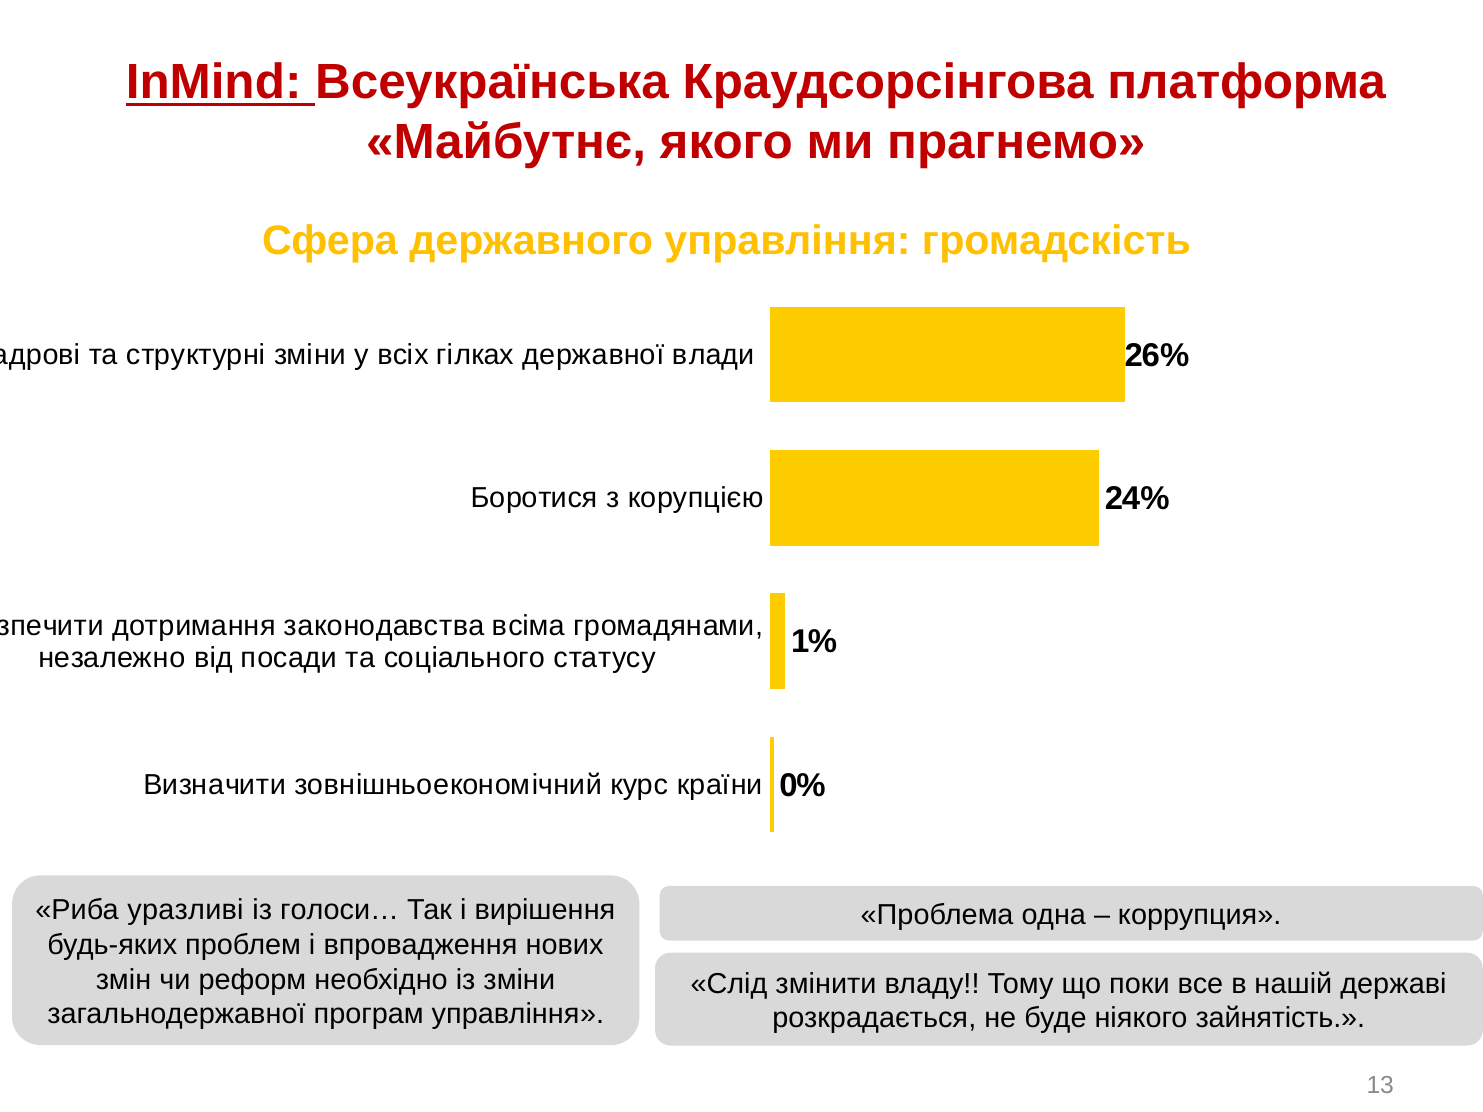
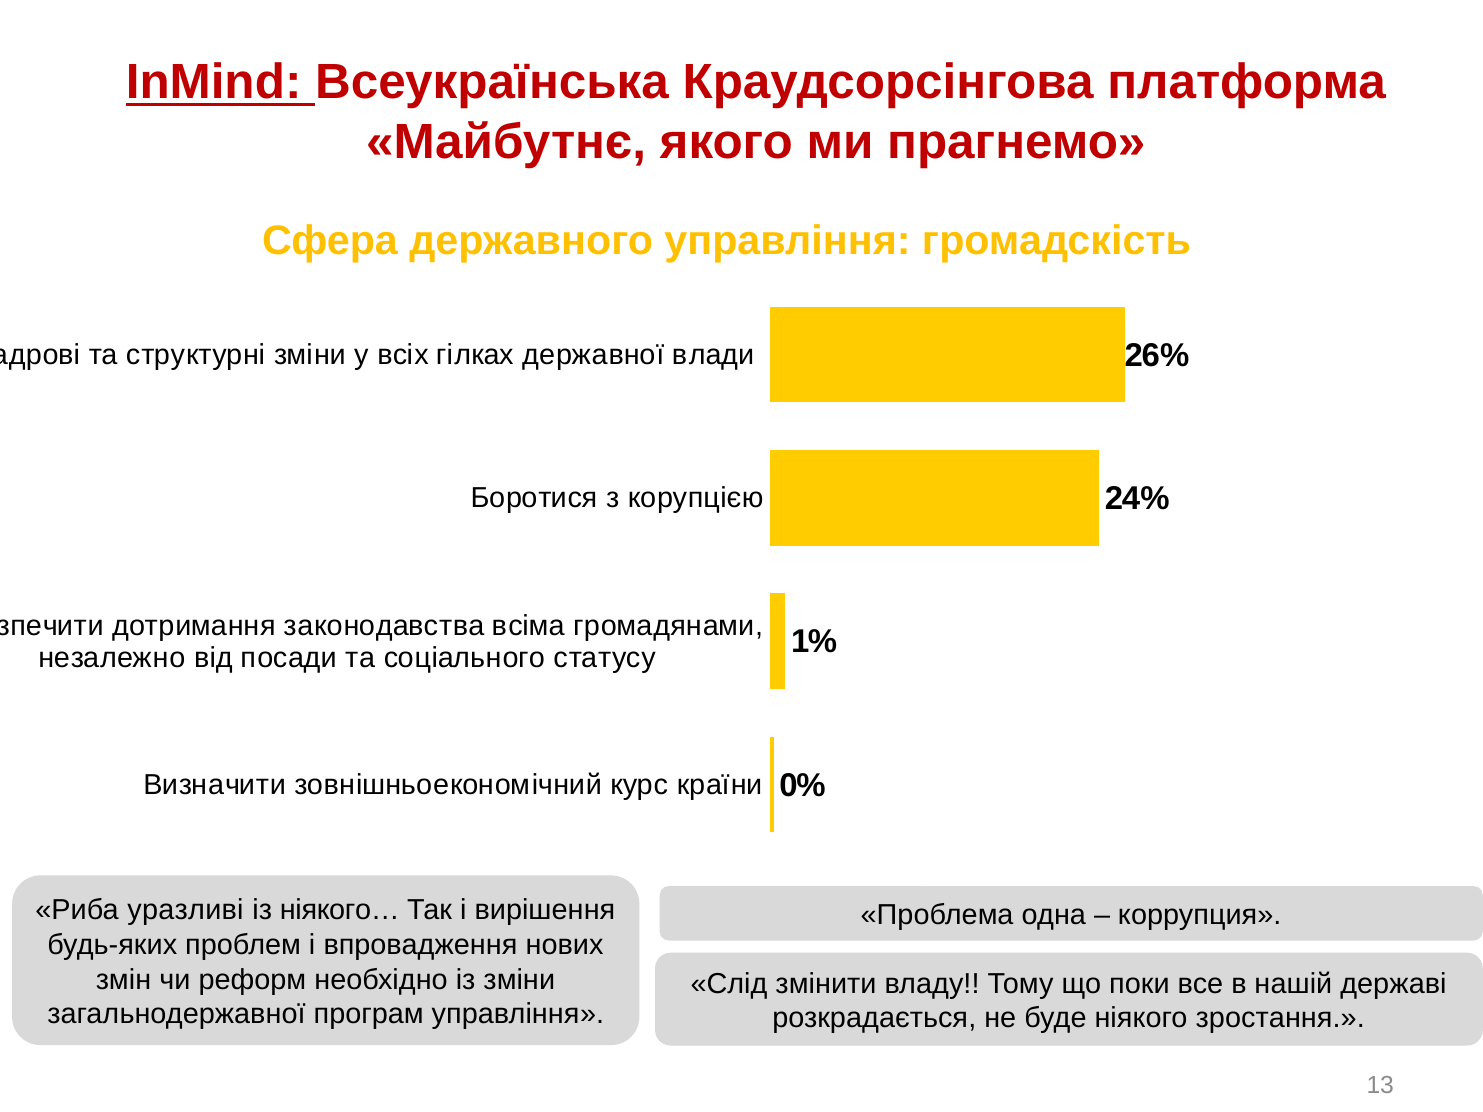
голоси…: голоси… -> ніякого…
зайнятість: зайнятість -> зростання
